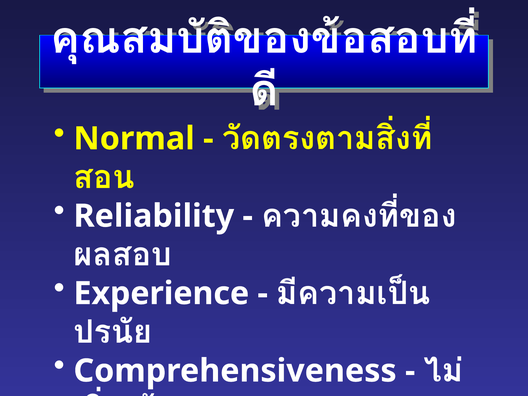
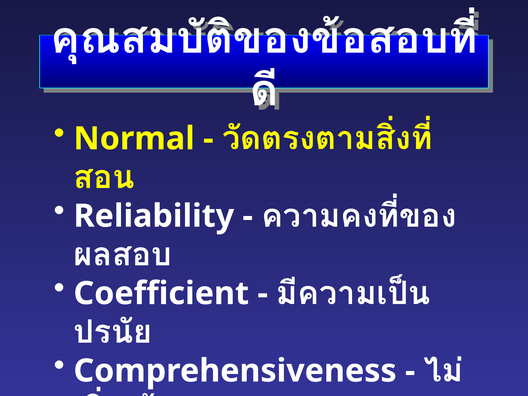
Experience: Experience -> Coefficient
